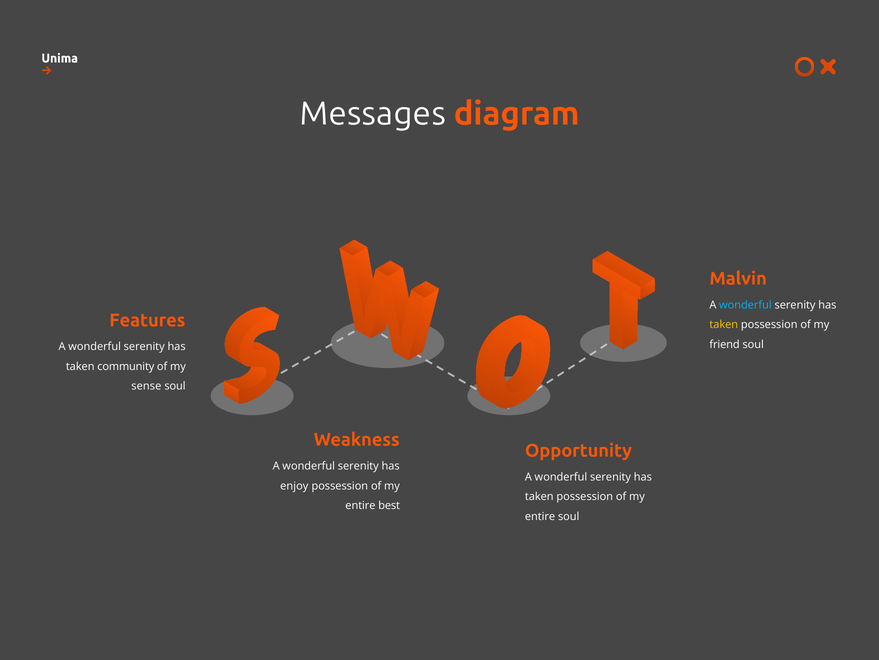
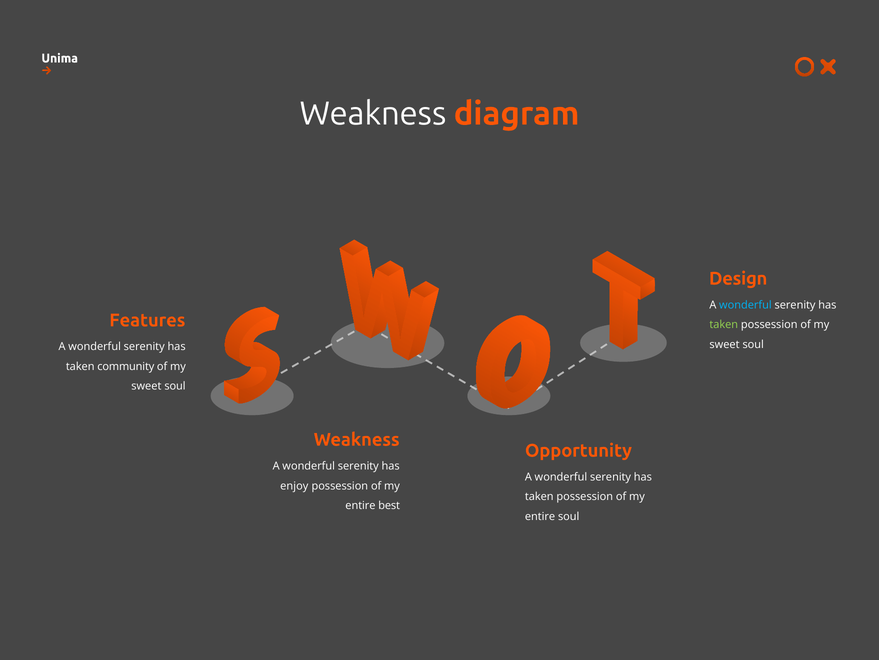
Messages at (373, 114): Messages -> Weakness
Malvin: Malvin -> Design
taken at (724, 324) colour: yellow -> light green
friend at (725, 344): friend -> sweet
sense at (146, 386): sense -> sweet
